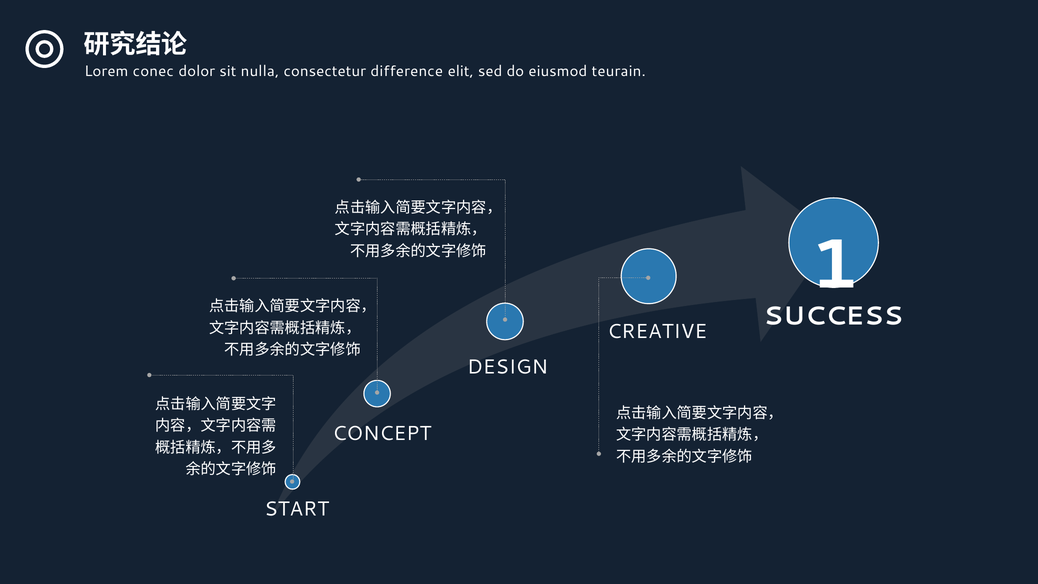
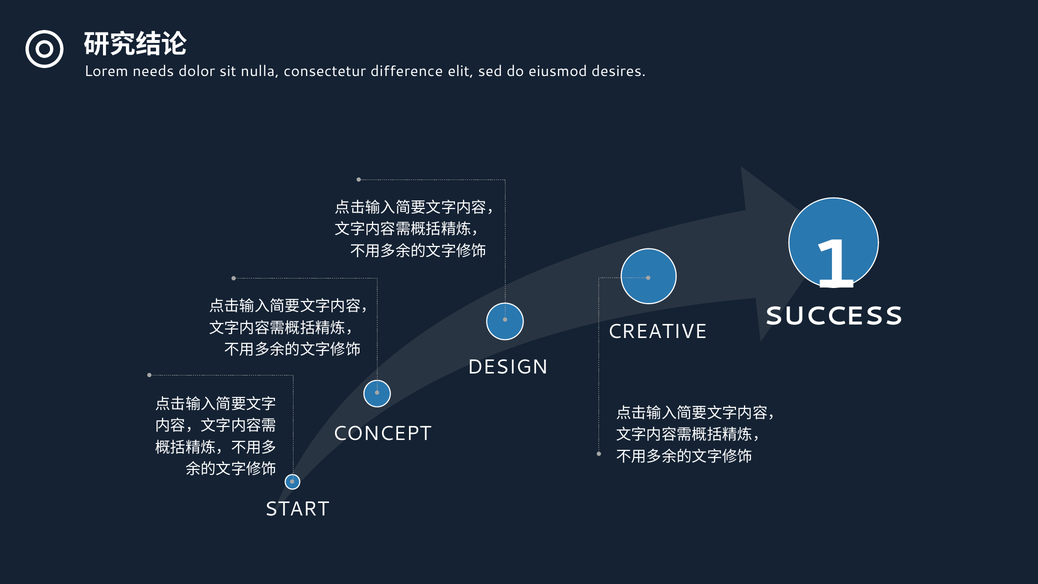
conec: conec -> needs
teurain: teurain -> desires
